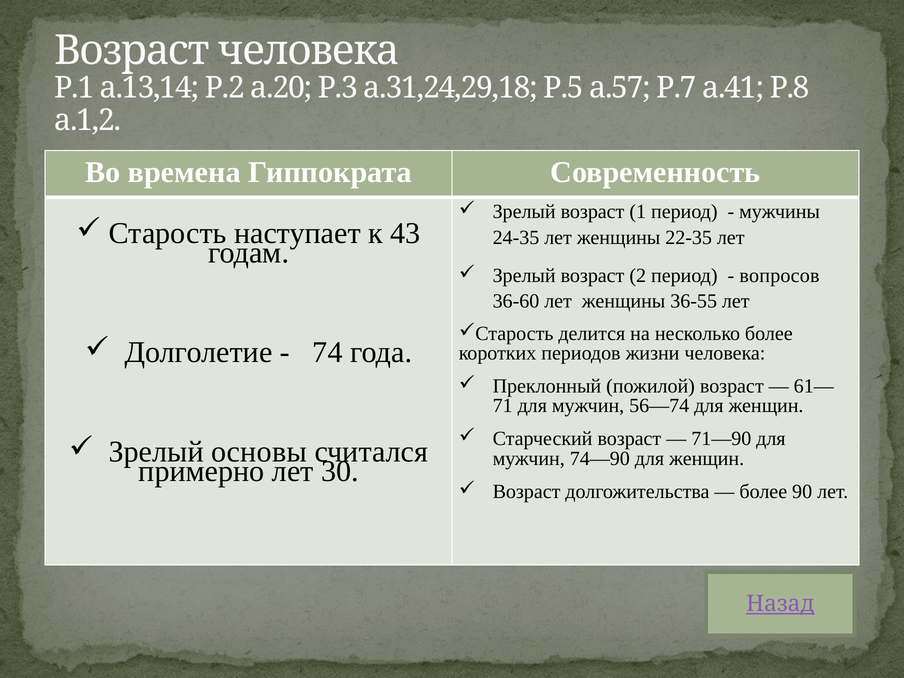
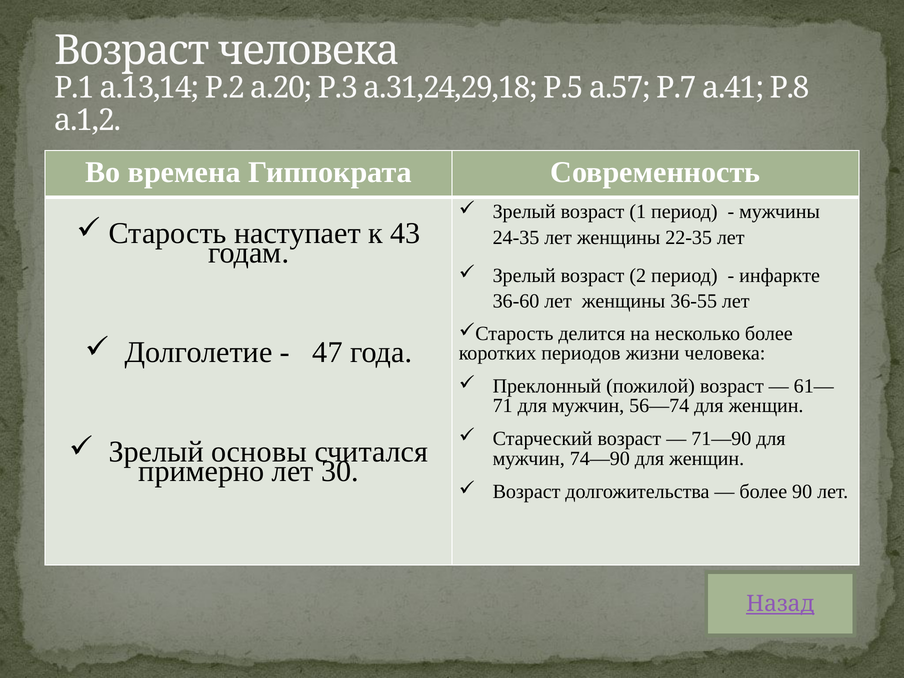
вопросов: вопросов -> инфаркте
74: 74 -> 47
